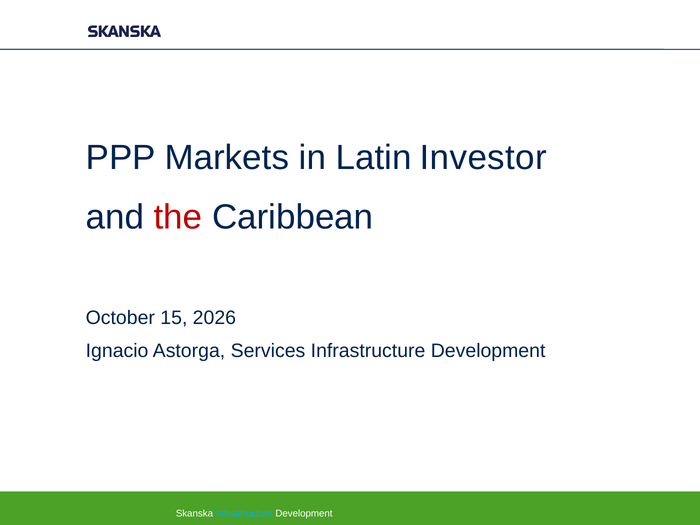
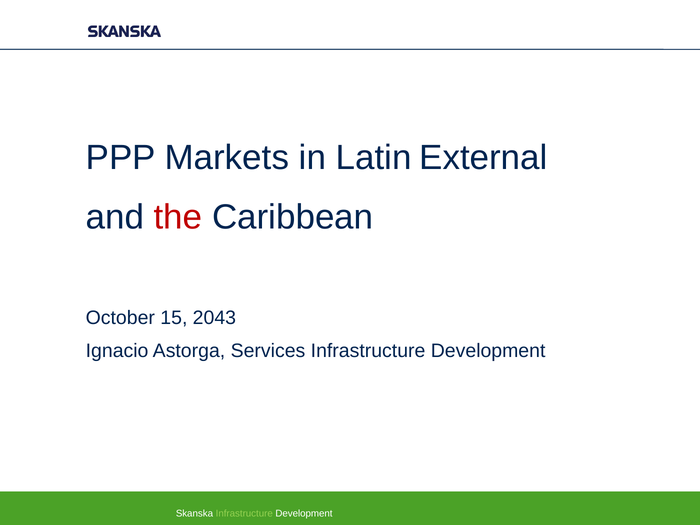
Investor: Investor -> External
2026: 2026 -> 2043
Infrastructure at (244, 514) colour: light blue -> light green
